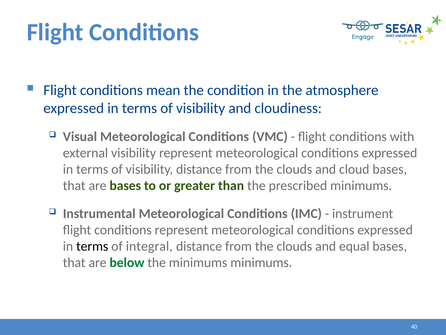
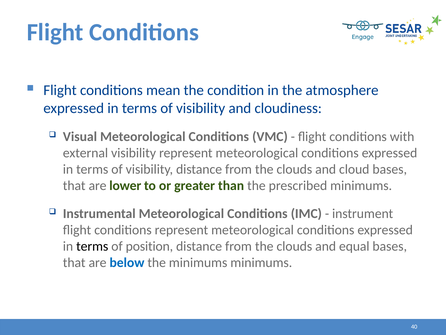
are bases: bases -> lower
integral: integral -> position
below colour: green -> blue
